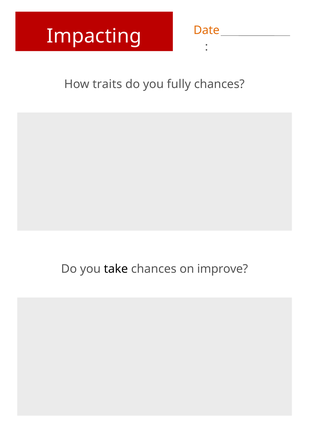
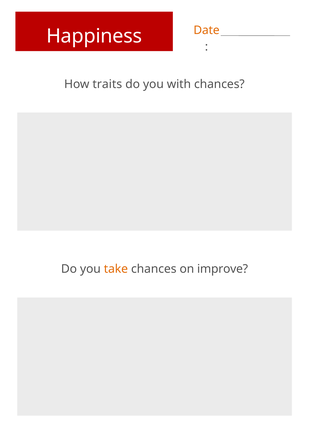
Impacting: Impacting -> Happiness
fully: fully -> with
take colour: black -> orange
